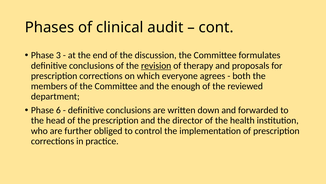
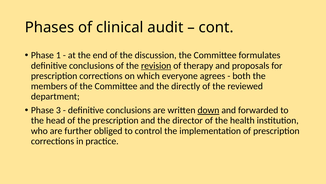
3: 3 -> 1
enough: enough -> directly
6: 6 -> 3
down underline: none -> present
